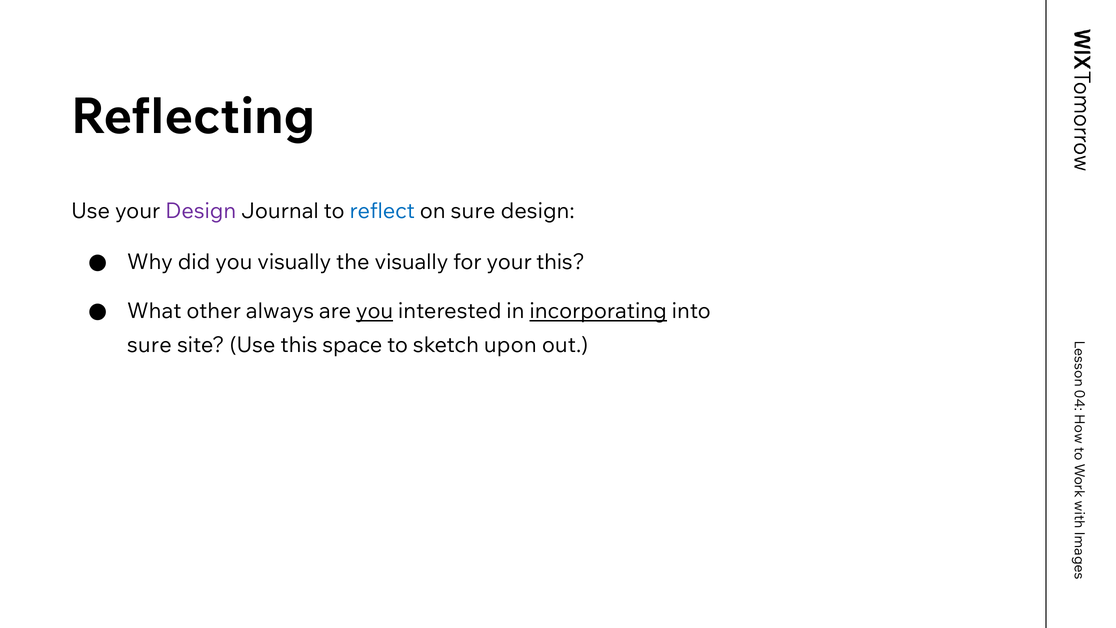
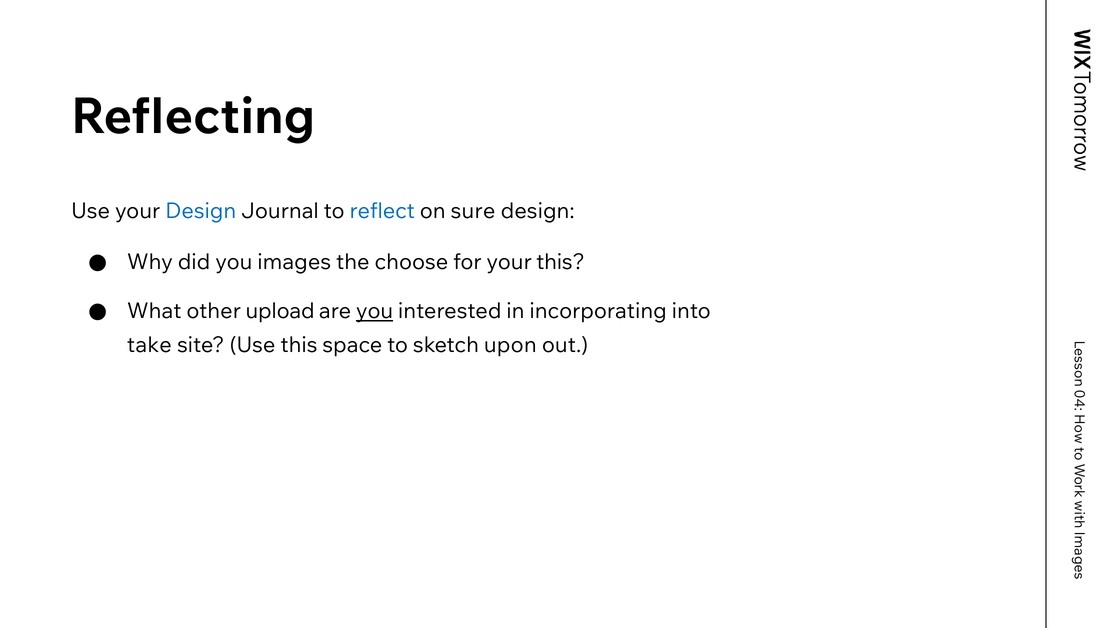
Design at (201, 211) colour: purple -> blue
you visually: visually -> images
the visually: visually -> choose
always: always -> upload
incorporating underline: present -> none
sure at (149, 345): sure -> take
